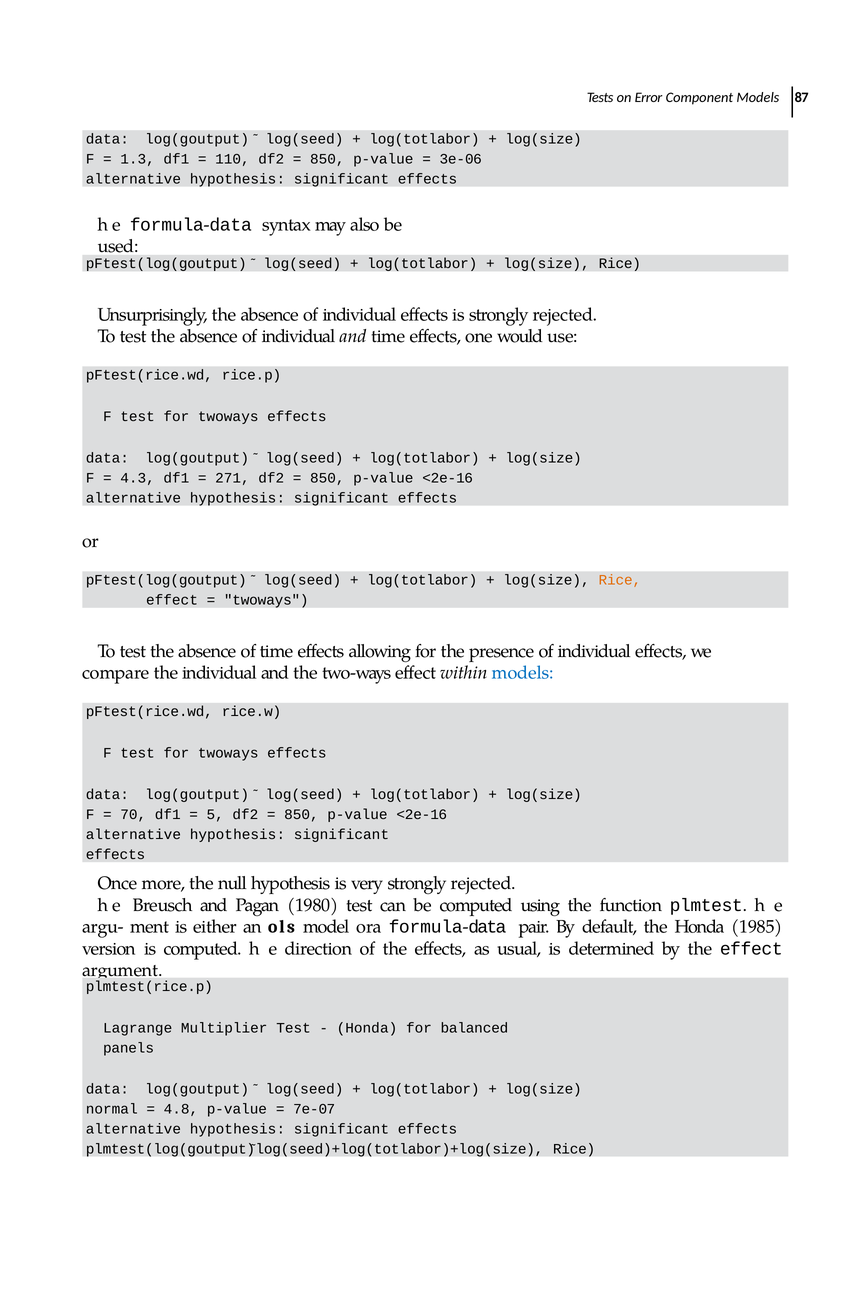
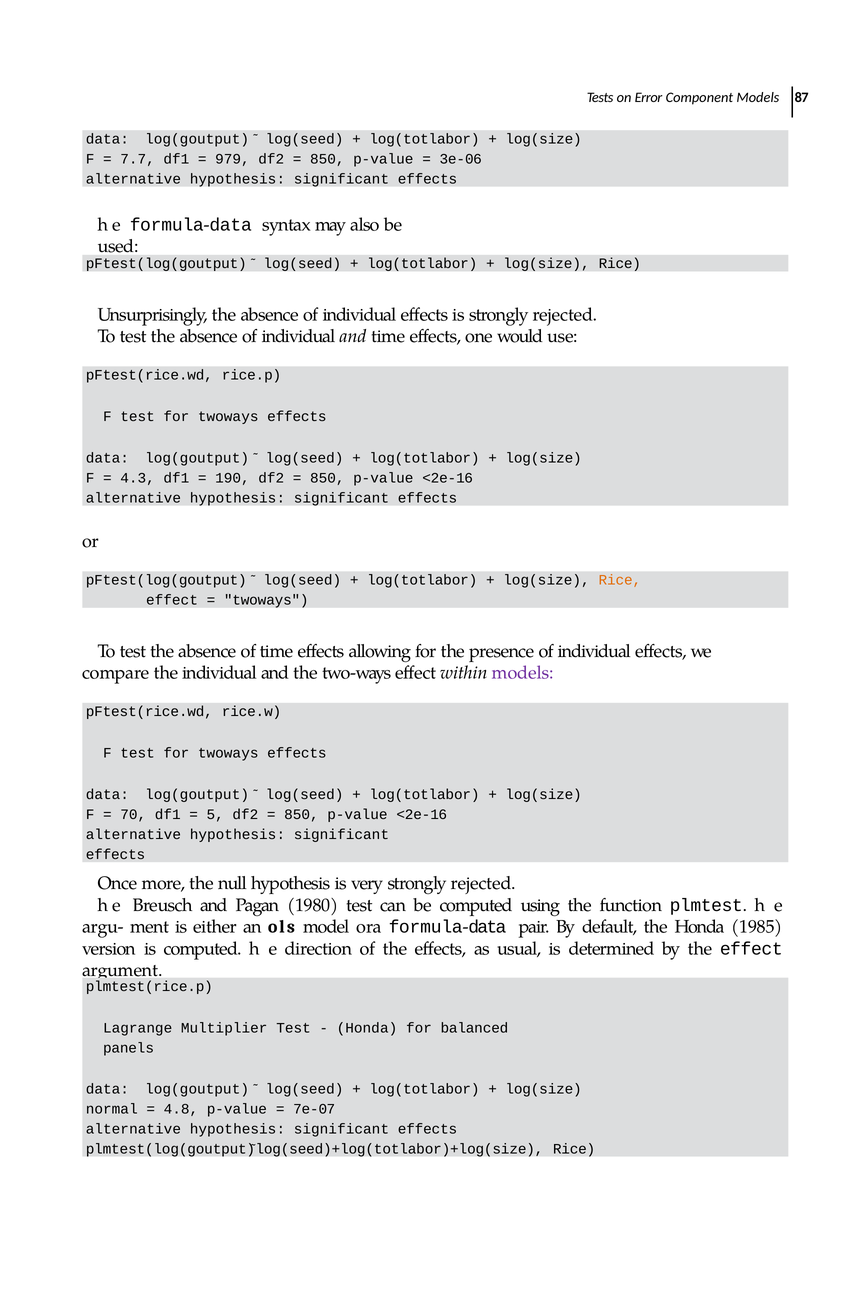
1.3: 1.3 -> 7.7
110: 110 -> 979
271: 271 -> 190
models at (523, 673) colour: blue -> purple
